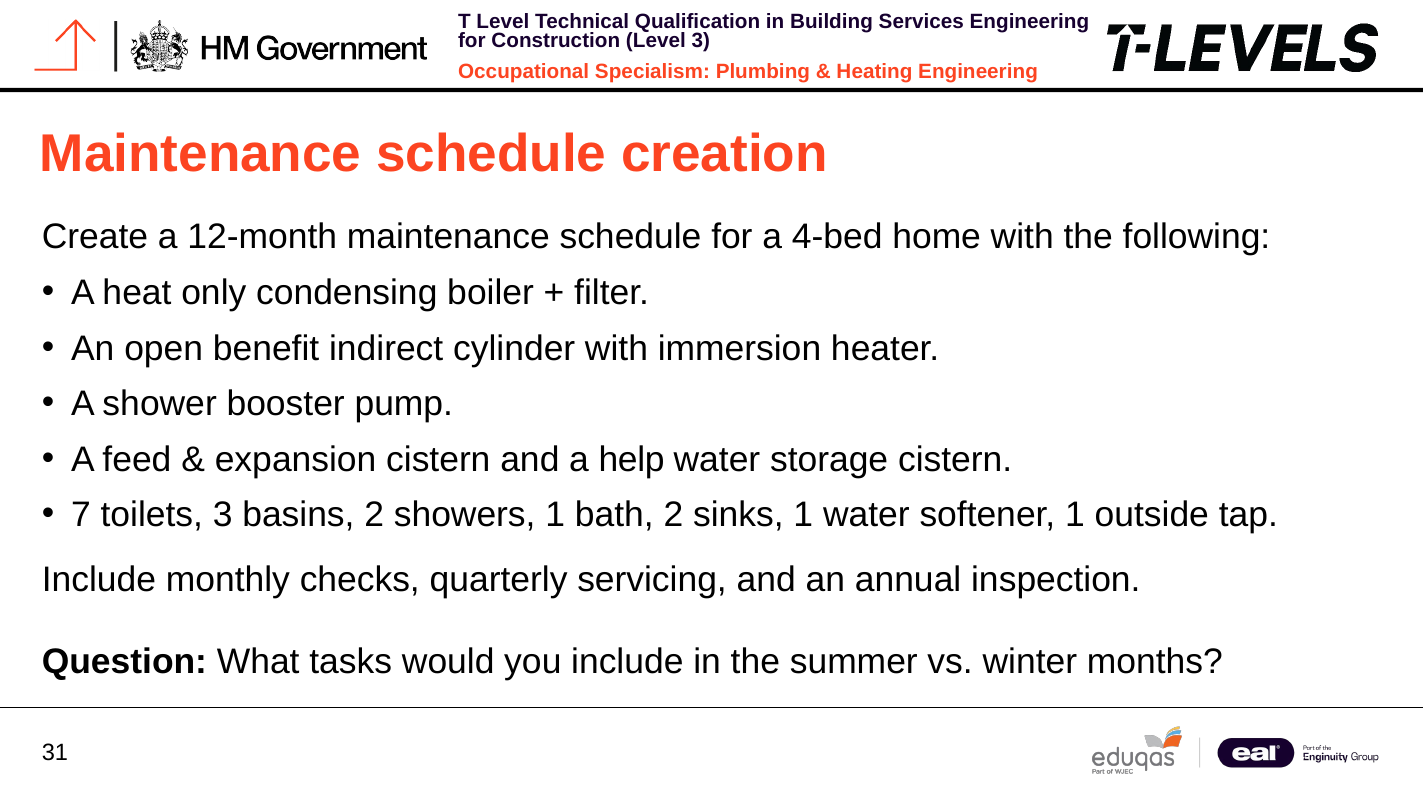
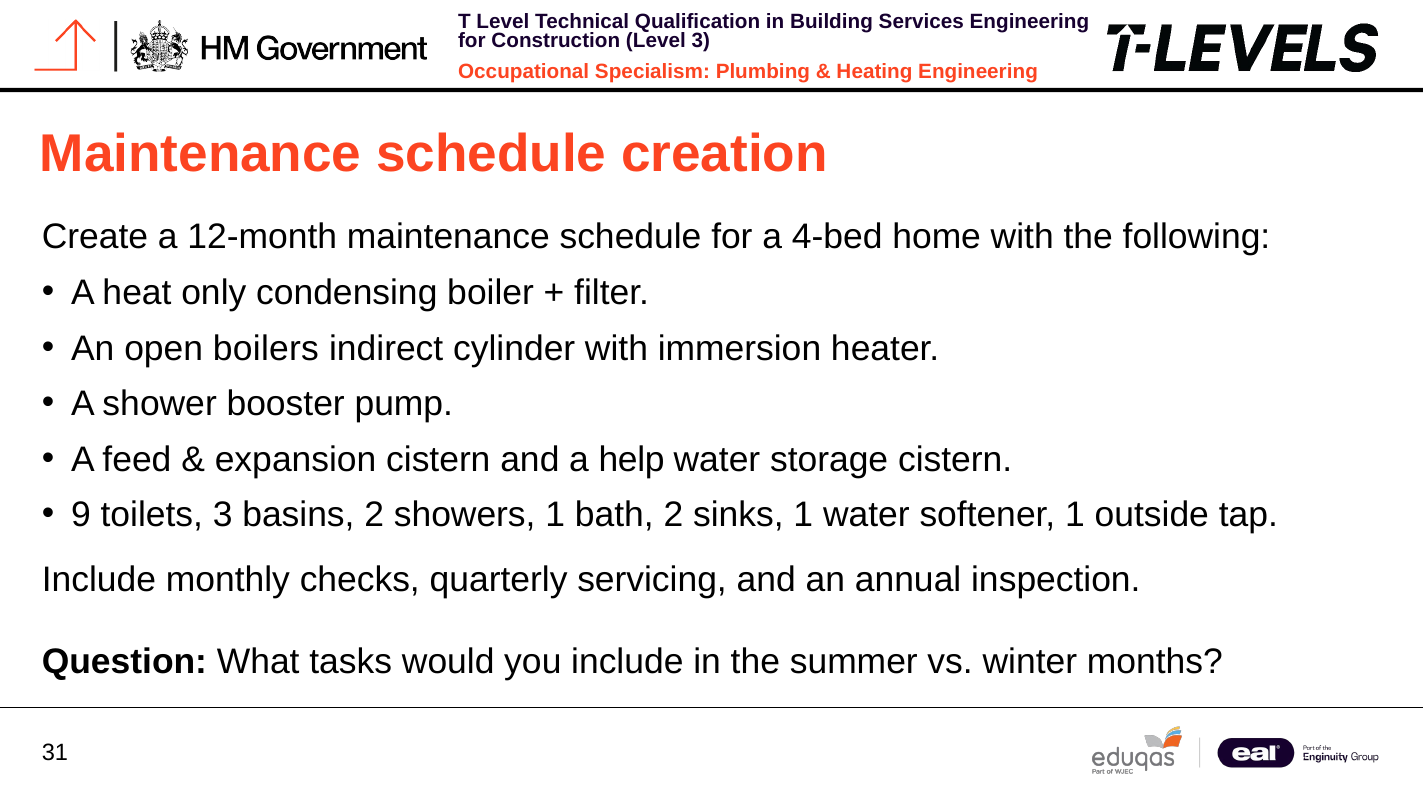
benefit: benefit -> boilers
7: 7 -> 9
